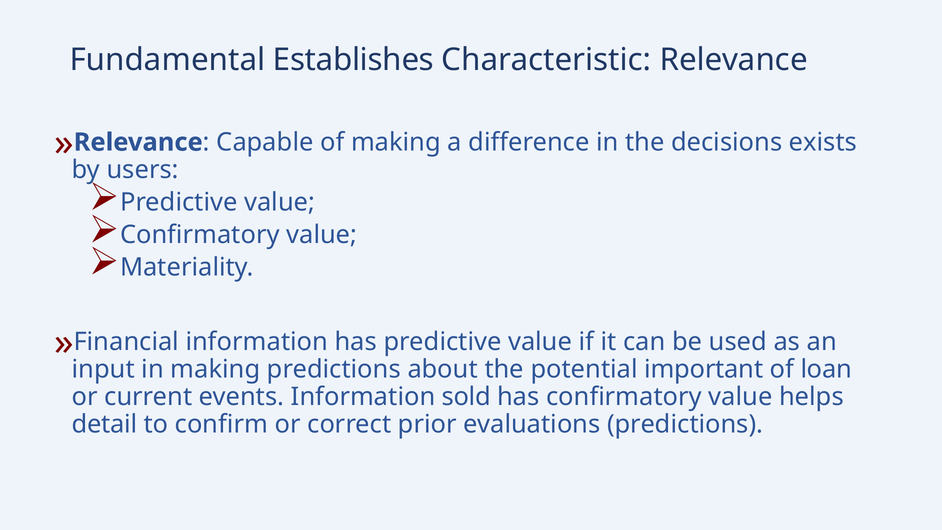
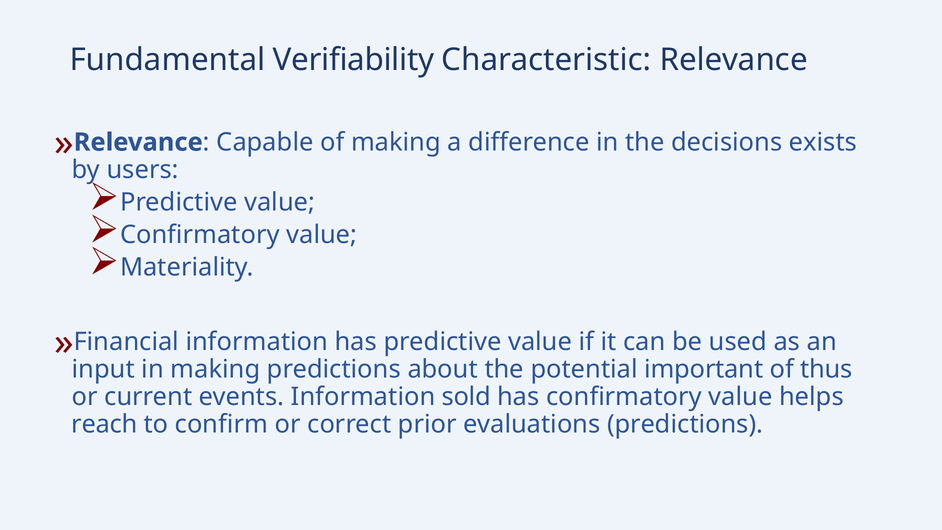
Establishes: Establishes -> Verifiability
loan: loan -> thus
detail: detail -> reach
